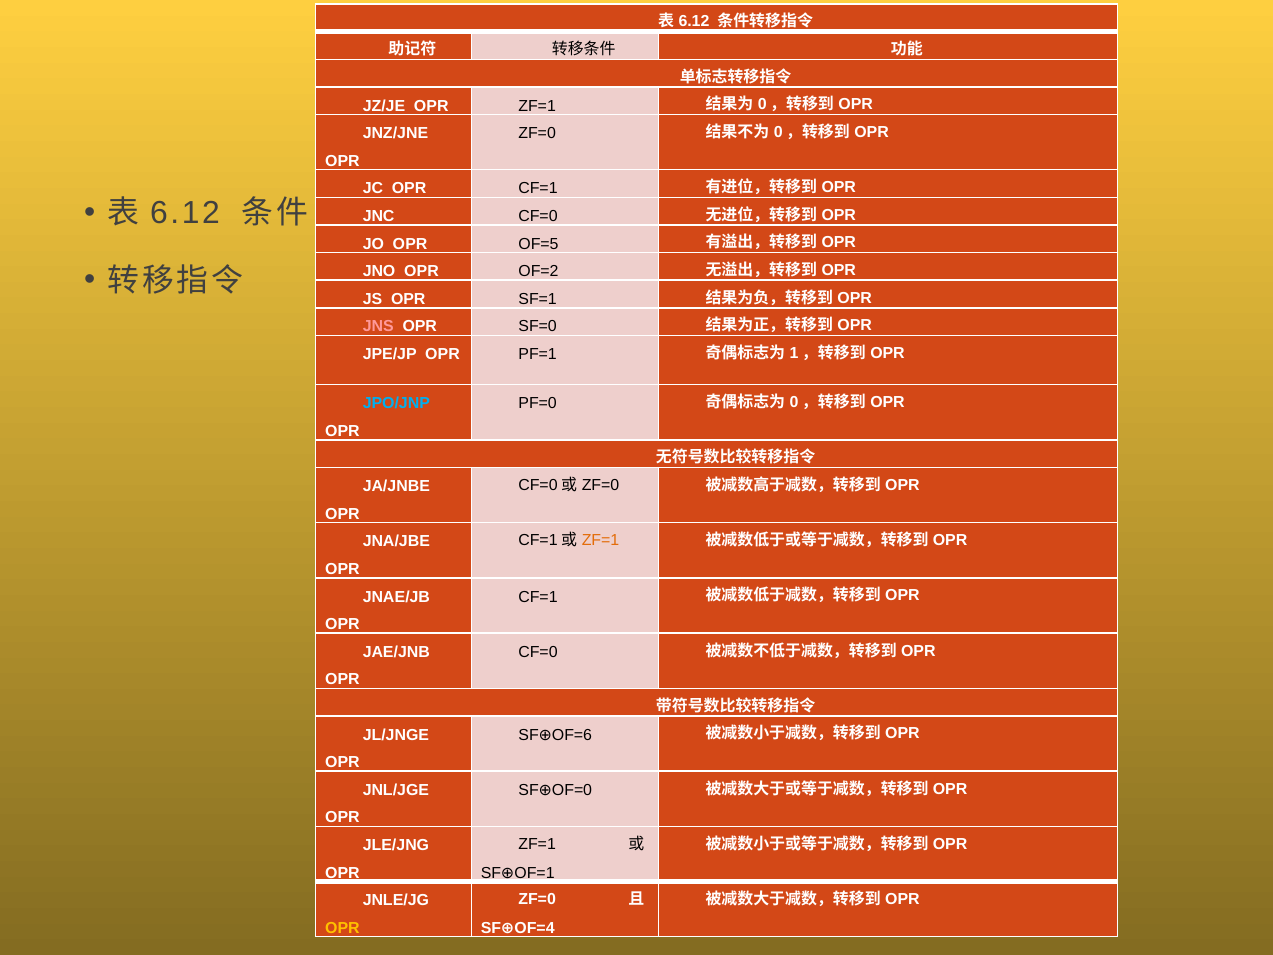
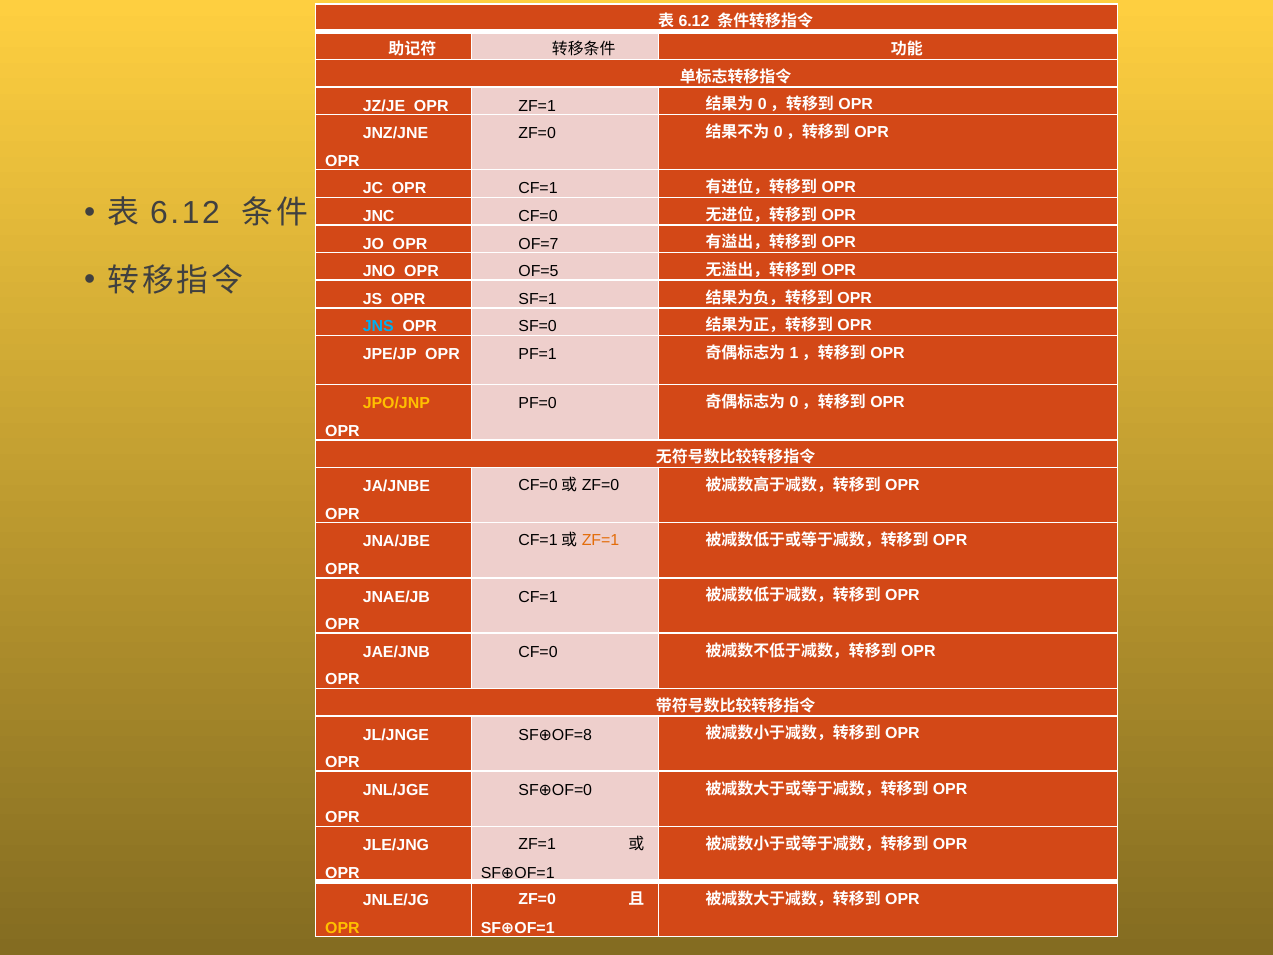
OF=5: OF=5 -> OF=7
OF=2: OF=2 -> OF=5
JNS colour: pink -> light blue
JPO/JNP colour: light blue -> yellow
OF=6: OF=6 -> OF=8
OF=4 at (535, 928): OF=4 -> OF=1
